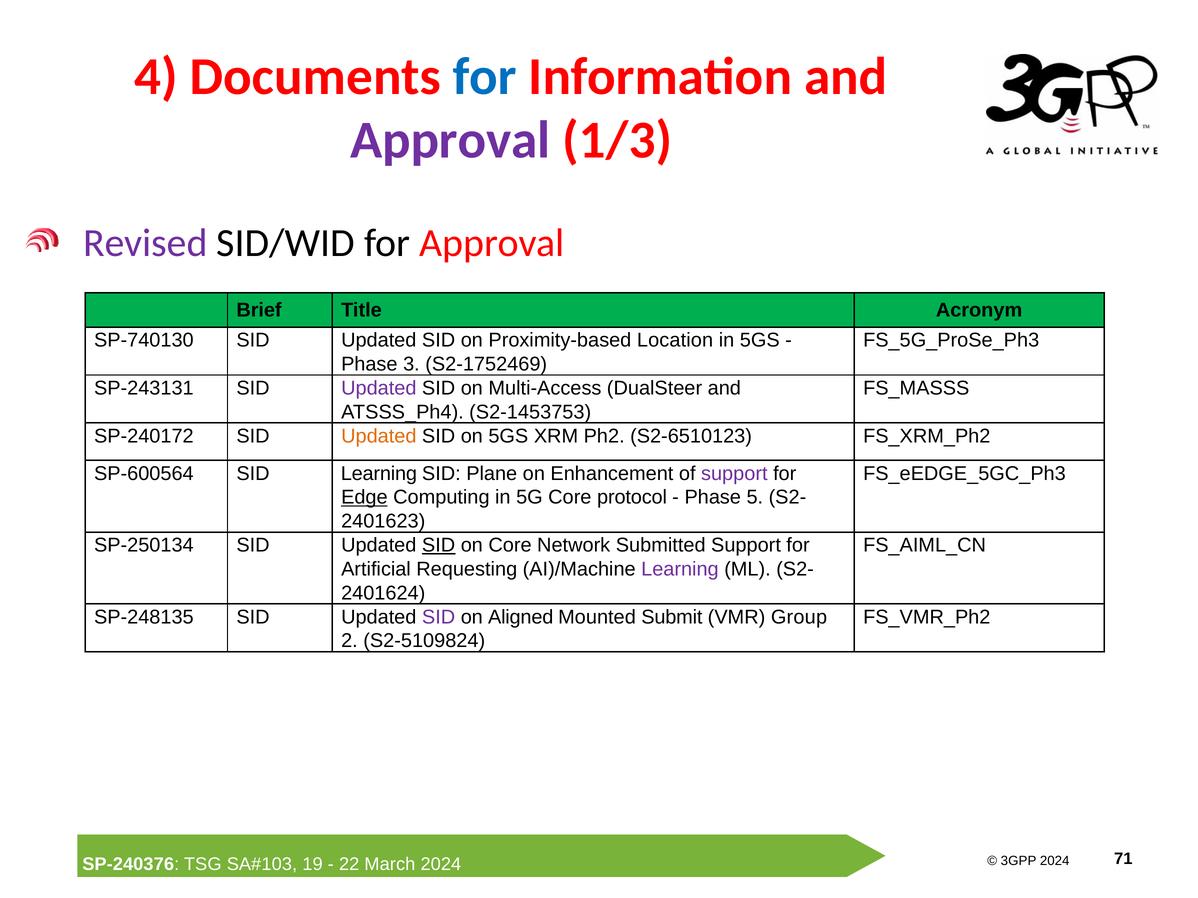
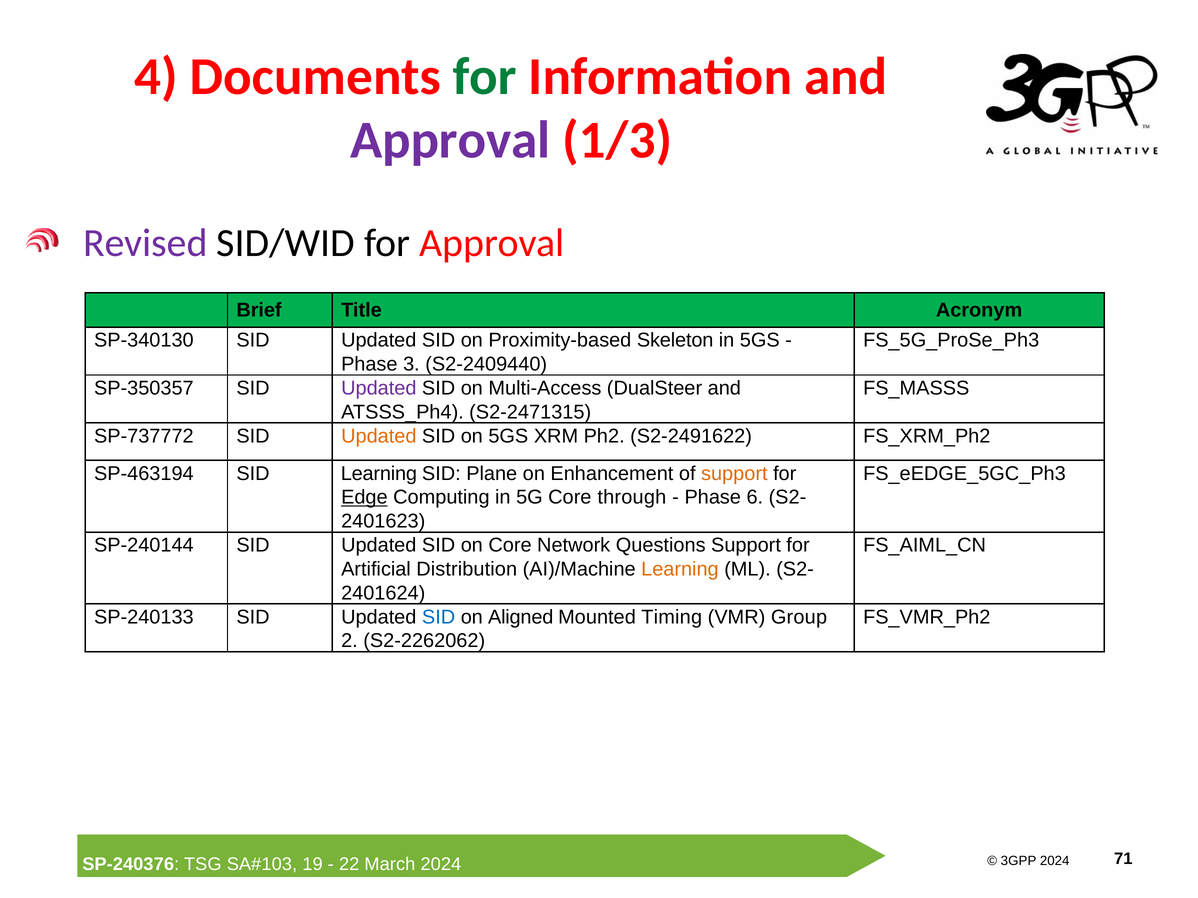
for at (485, 77) colour: blue -> green
SP-740130: SP-740130 -> SP-340130
Location: Location -> Skeleton
S2-1752469: S2-1752469 -> S2-2409440
SP-243131: SP-243131 -> SP-350357
S2-1453753: S2-1453753 -> S2-2471315
SP-240172: SP-240172 -> SP-737772
S2-6510123: S2-6510123 -> S2-2491622
SP-600564: SP-600564 -> SP-463194
support at (734, 474) colour: purple -> orange
protocol: protocol -> through
5: 5 -> 6
SP-250134: SP-250134 -> SP-240144
SID at (439, 546) underline: present -> none
Submitted: Submitted -> Questions
Requesting: Requesting -> Distribution
Learning at (680, 569) colour: purple -> orange
SP-248135: SP-248135 -> SP-240133
SID at (439, 617) colour: purple -> blue
Submit: Submit -> Timing
S2-5109824: S2-5109824 -> S2-2262062
